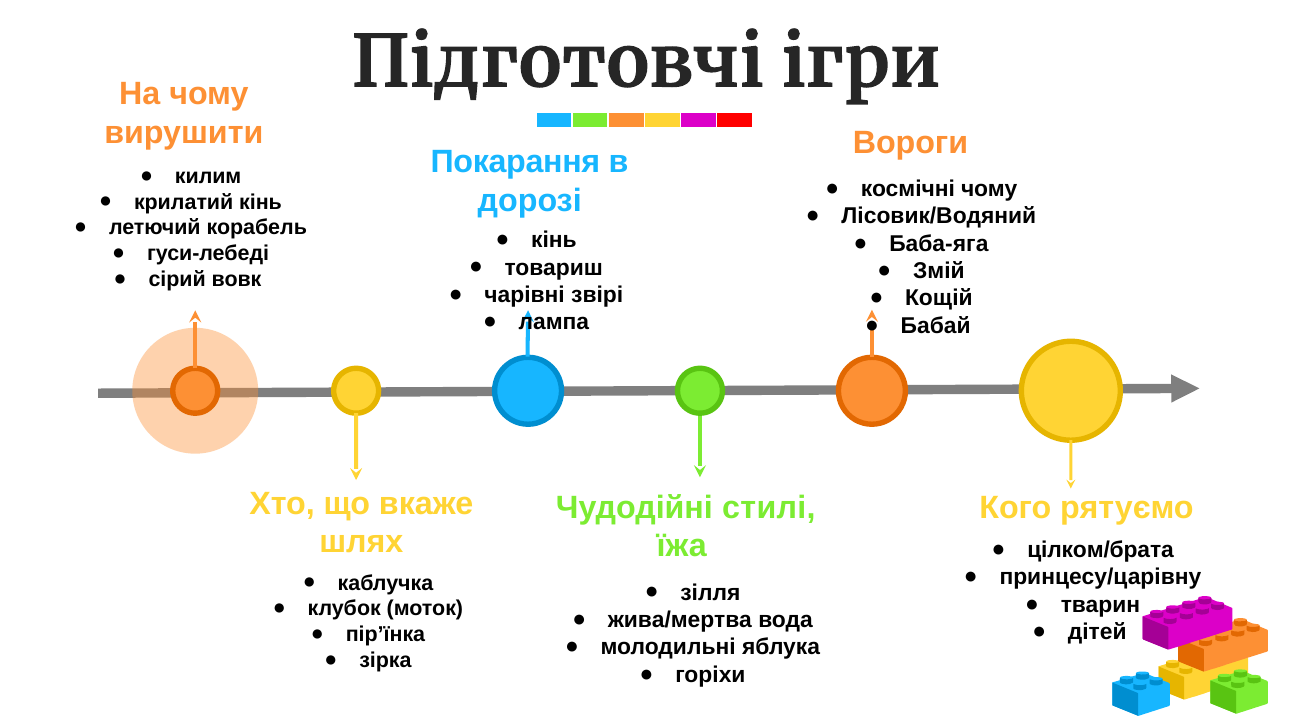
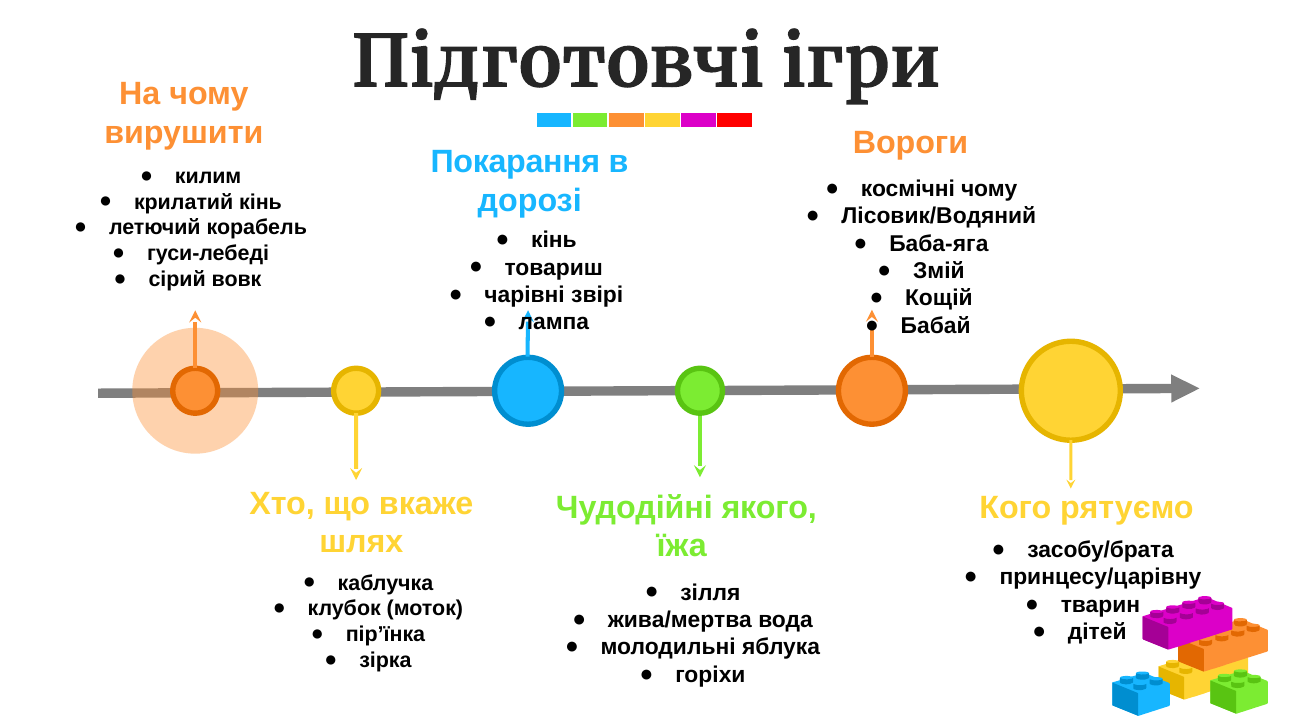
стилі: стилі -> якого
цілком/брата: цілком/брата -> засобу/брата
